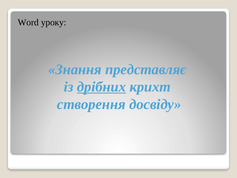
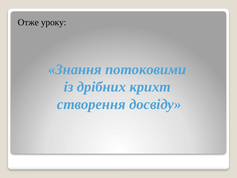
Word: Word -> Отже
представляє: представляє -> потоковими
дрібних underline: present -> none
